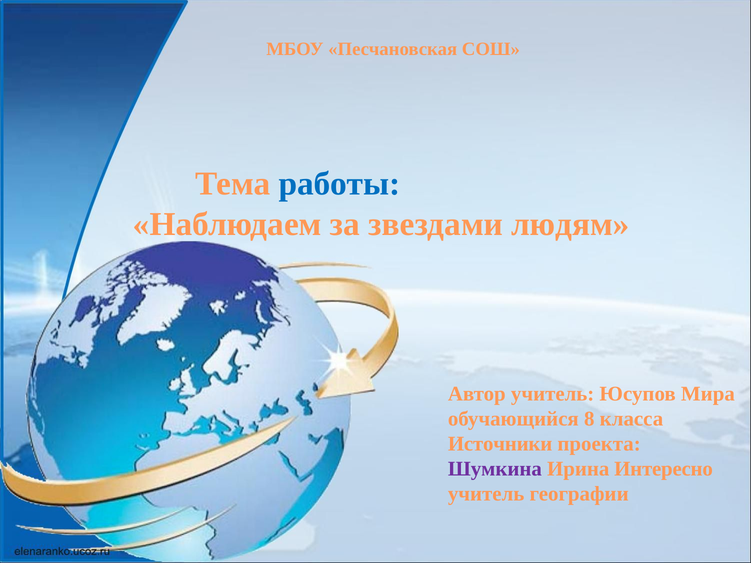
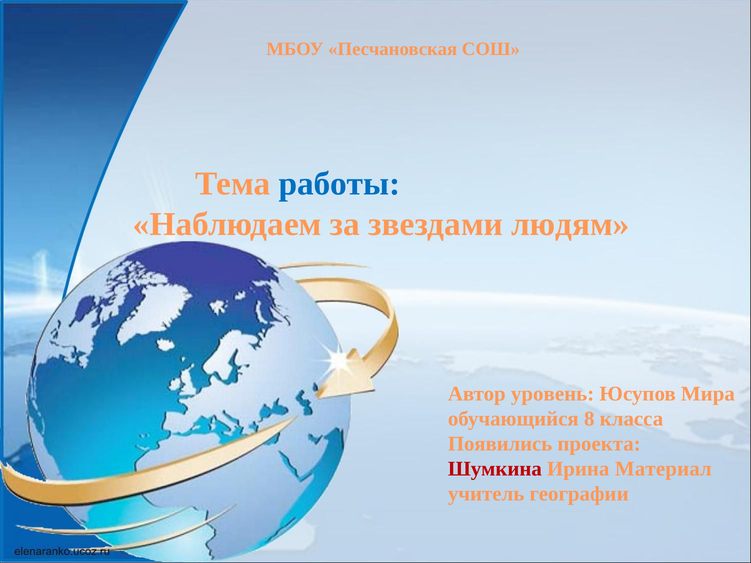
Автор учитель: учитель -> уровень
Источники: Источники -> Появились
Шумкина colour: purple -> red
Интересно: Интересно -> Материал
